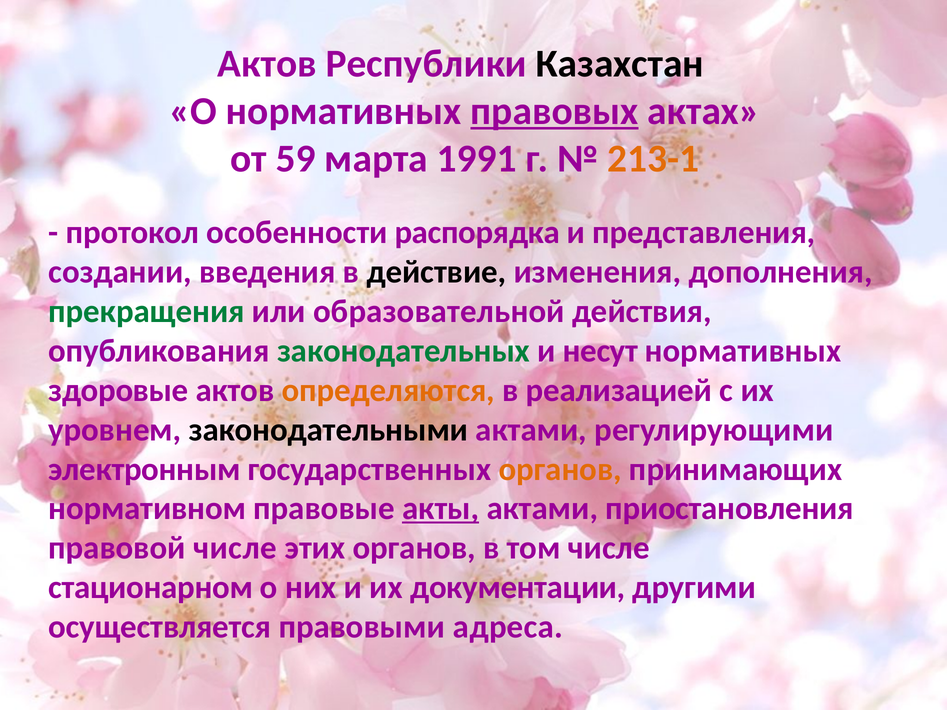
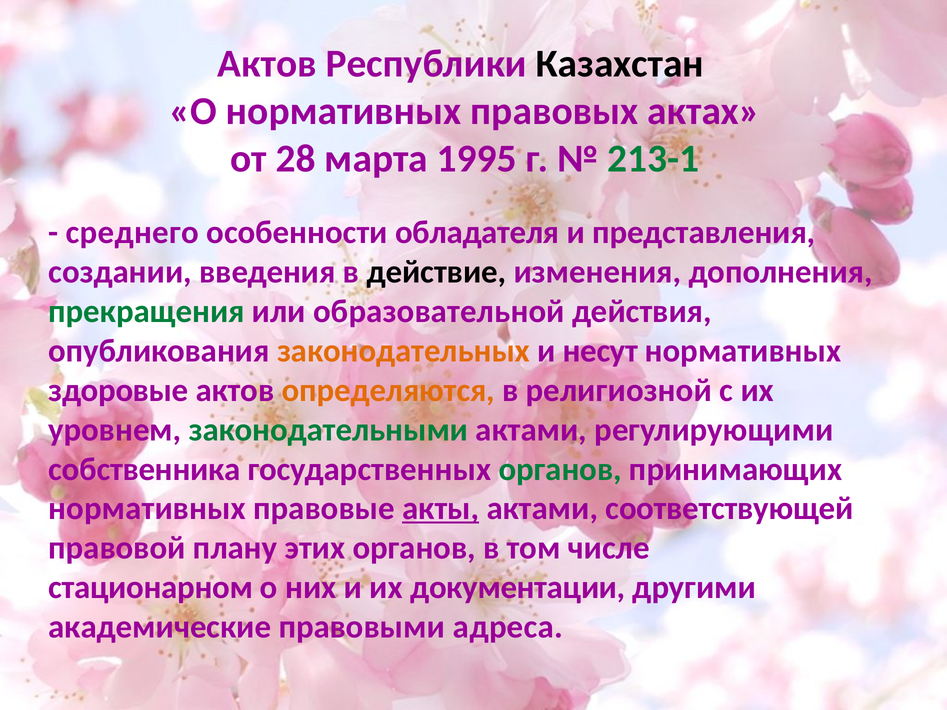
правовых underline: present -> none
59: 59 -> 28
1991: 1991 -> 1995
213-1 colour: orange -> green
протокол: протокол -> среднего
распорядка: распорядка -> обладателя
законодательных colour: green -> orange
реализацией: реализацией -> религиозной
законодательными colour: black -> green
электронным: электронным -> собственника
органов at (560, 469) colour: orange -> green
нормативном at (147, 509): нормативном -> нормативных
приостановления: приостановления -> соответствующей
правовой числе: числе -> плану
осуществляется: осуществляется -> академические
